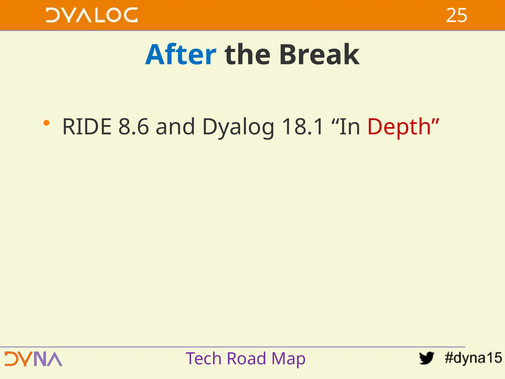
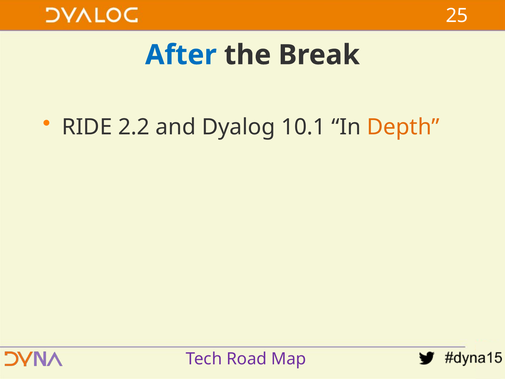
8.6: 8.6 -> 2.2
18.1: 18.1 -> 10.1
Depth colour: red -> orange
